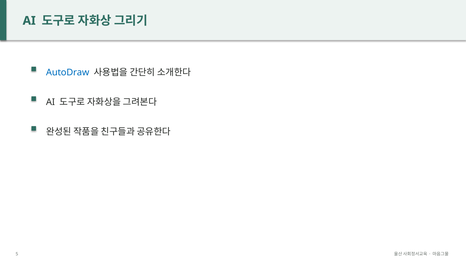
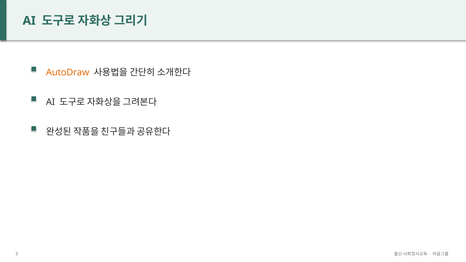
AutoDraw colour: blue -> orange
